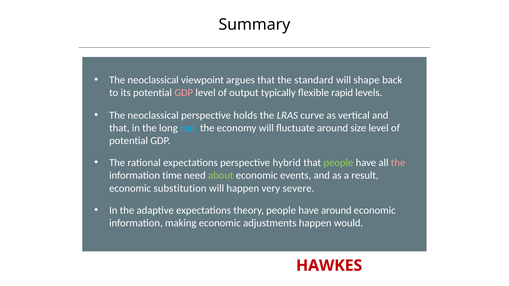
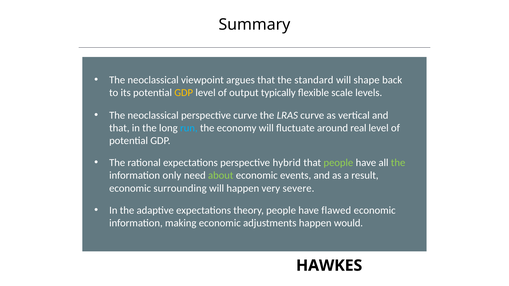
GDP at (184, 93) colour: pink -> yellow
rapid: rapid -> scale
perspective holds: holds -> curve
size: size -> real
the at (398, 163) colour: pink -> light green
time: time -> only
substitution: substitution -> surrounding
have around: around -> flawed
HAWKES colour: red -> black
